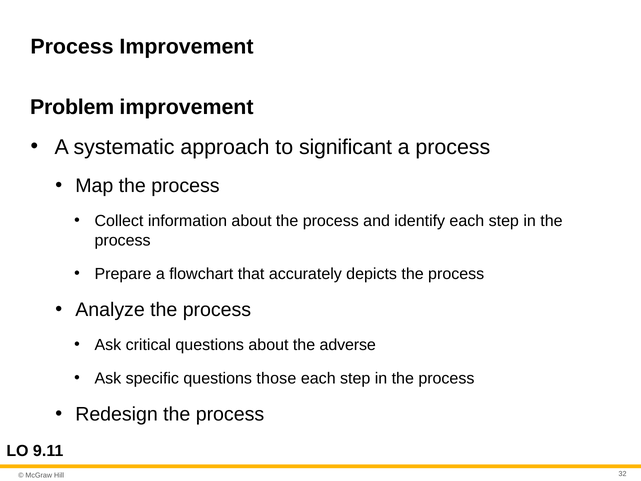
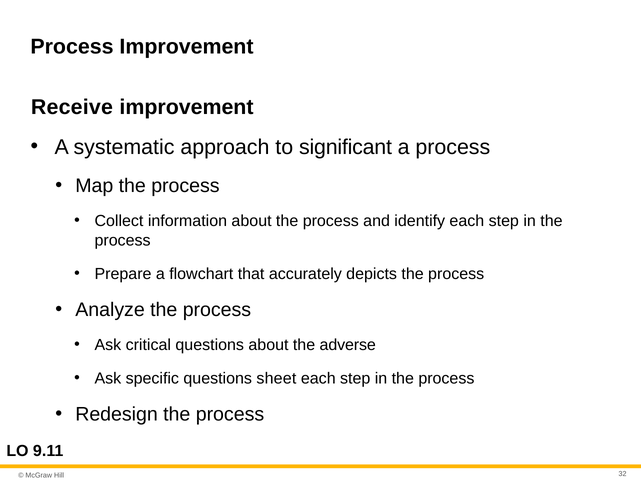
Problem: Problem -> Receive
those: those -> sheet
